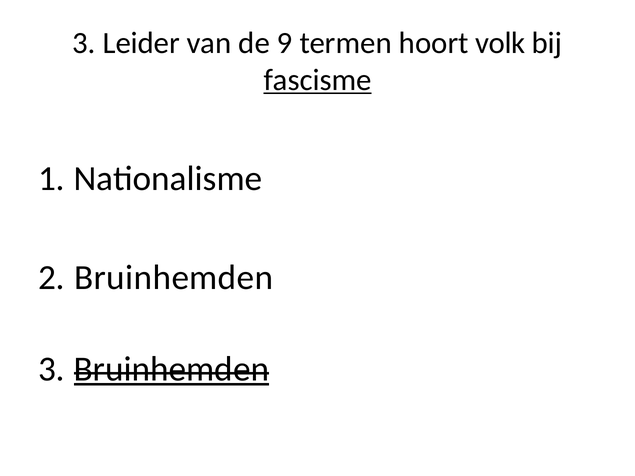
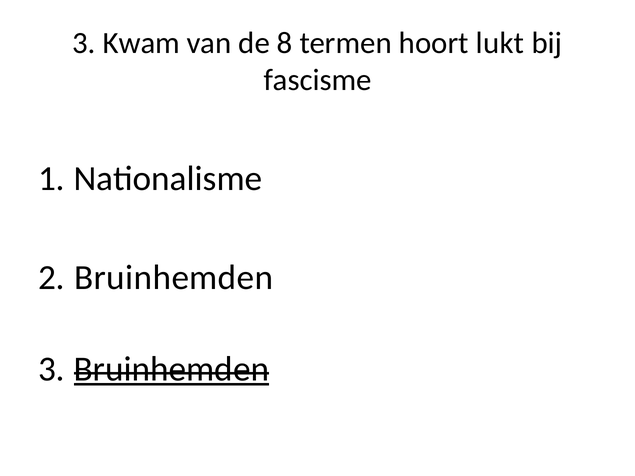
Leider: Leider -> Kwam
9: 9 -> 8
volk: volk -> lukt
fascisme underline: present -> none
